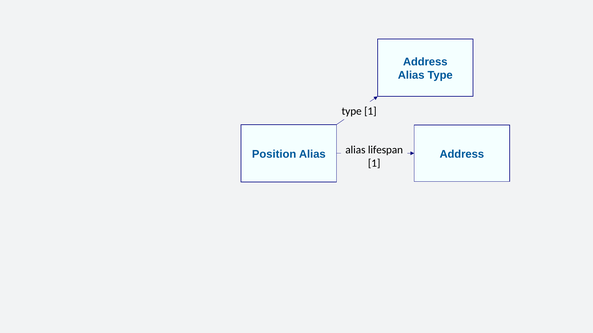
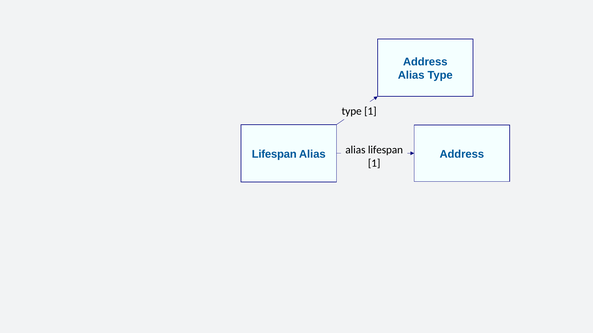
Position at (274, 154): Position -> Lifespan
